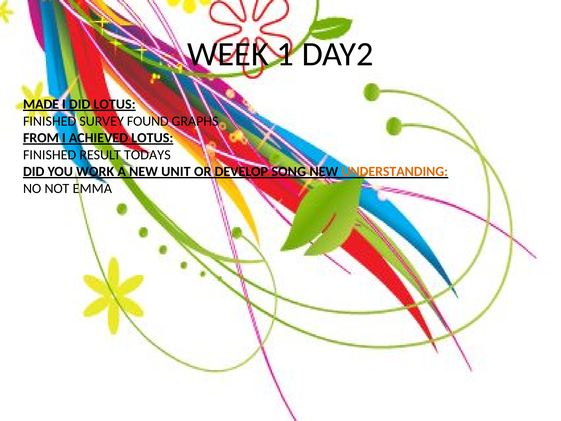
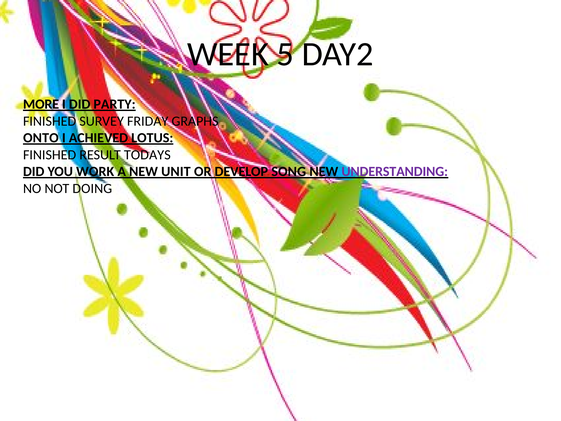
1: 1 -> 5
MADE: MADE -> MORE
DID LOTUS: LOTUS -> PARTY
FOUND: FOUND -> FRIDAY
FROM: FROM -> ONTO
UNDERSTANDING colour: orange -> purple
EMMA: EMMA -> DOING
